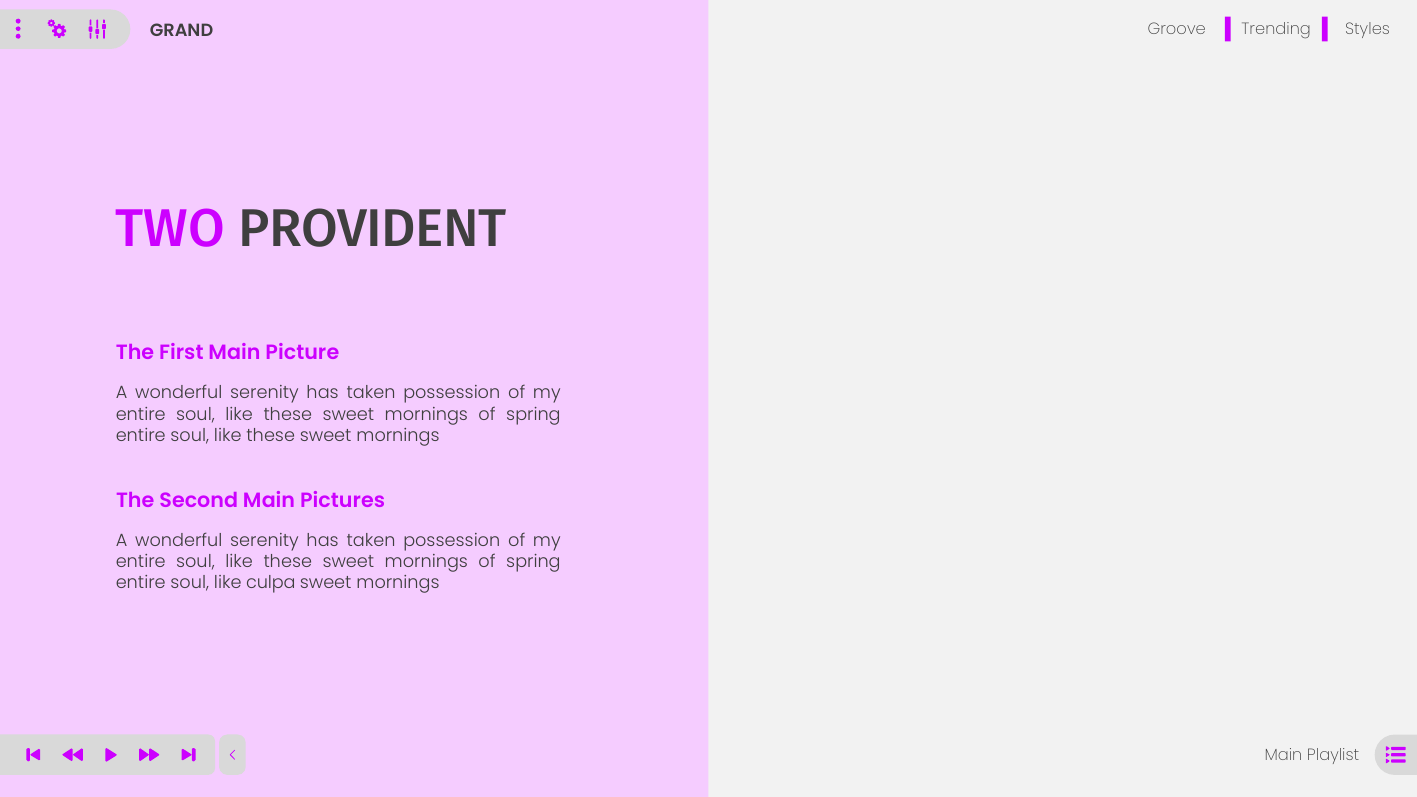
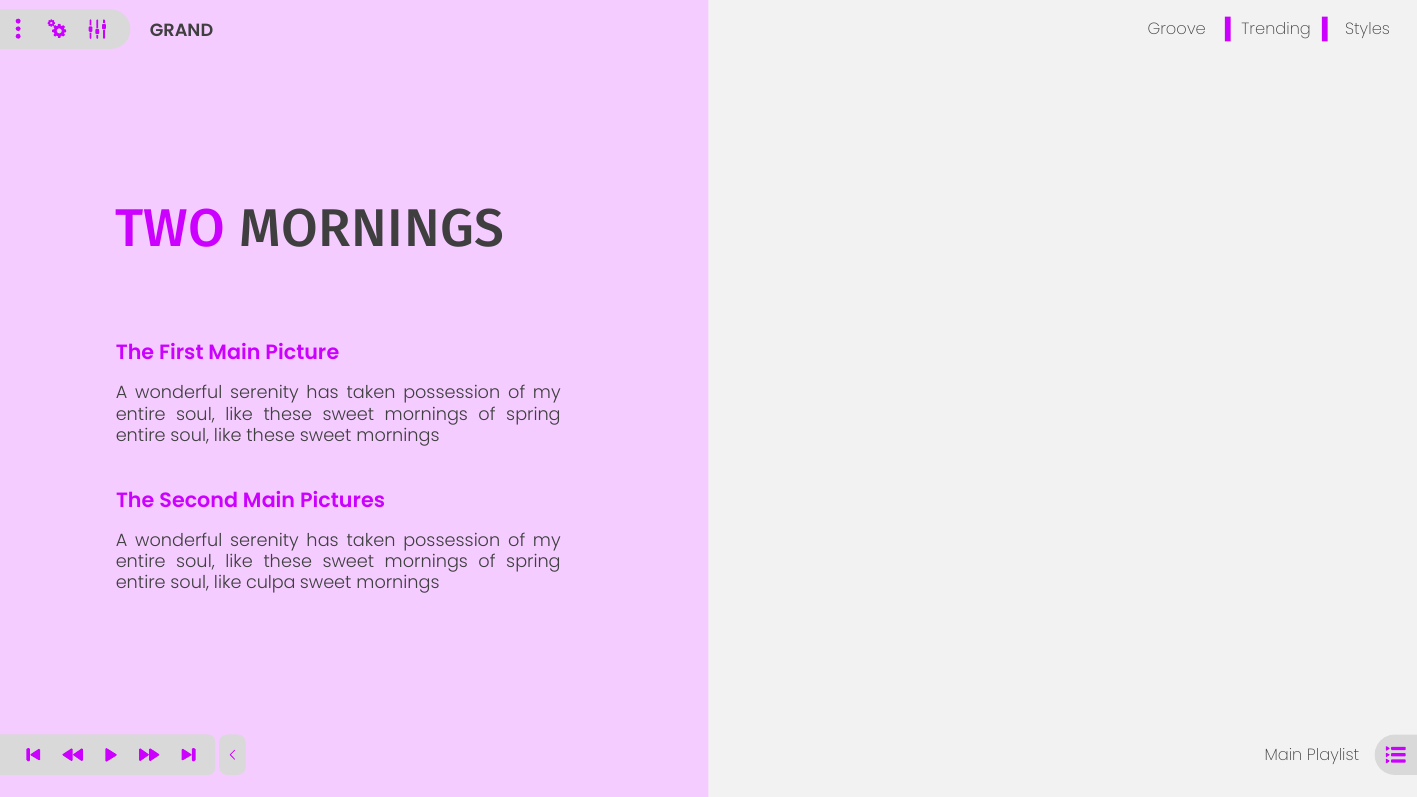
TWO PROVIDENT: PROVIDENT -> MORNINGS
